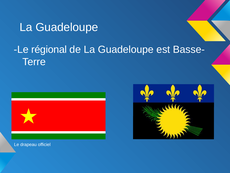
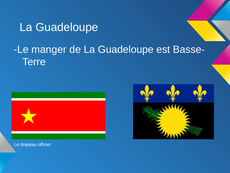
régional: régional -> manger
